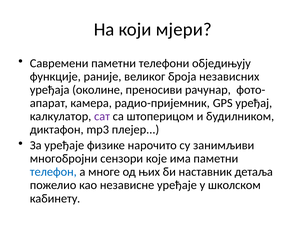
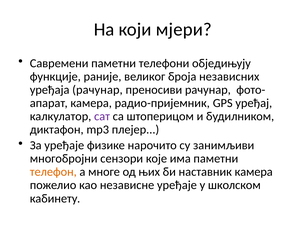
уређаја околине: околине -> рачунар
телефон colour: blue -> orange
наставник детаља: детаља -> камера
